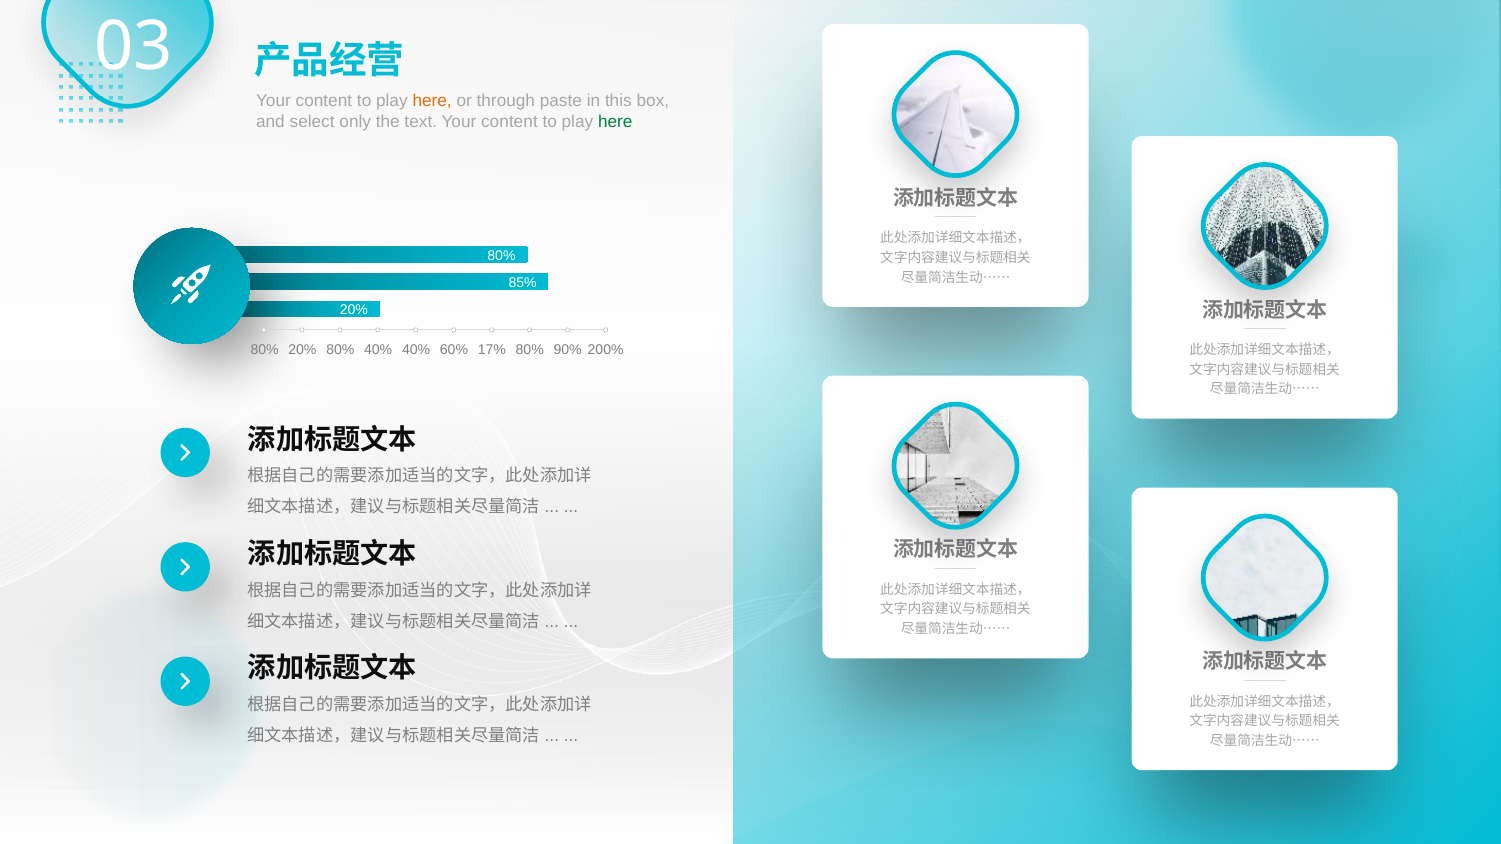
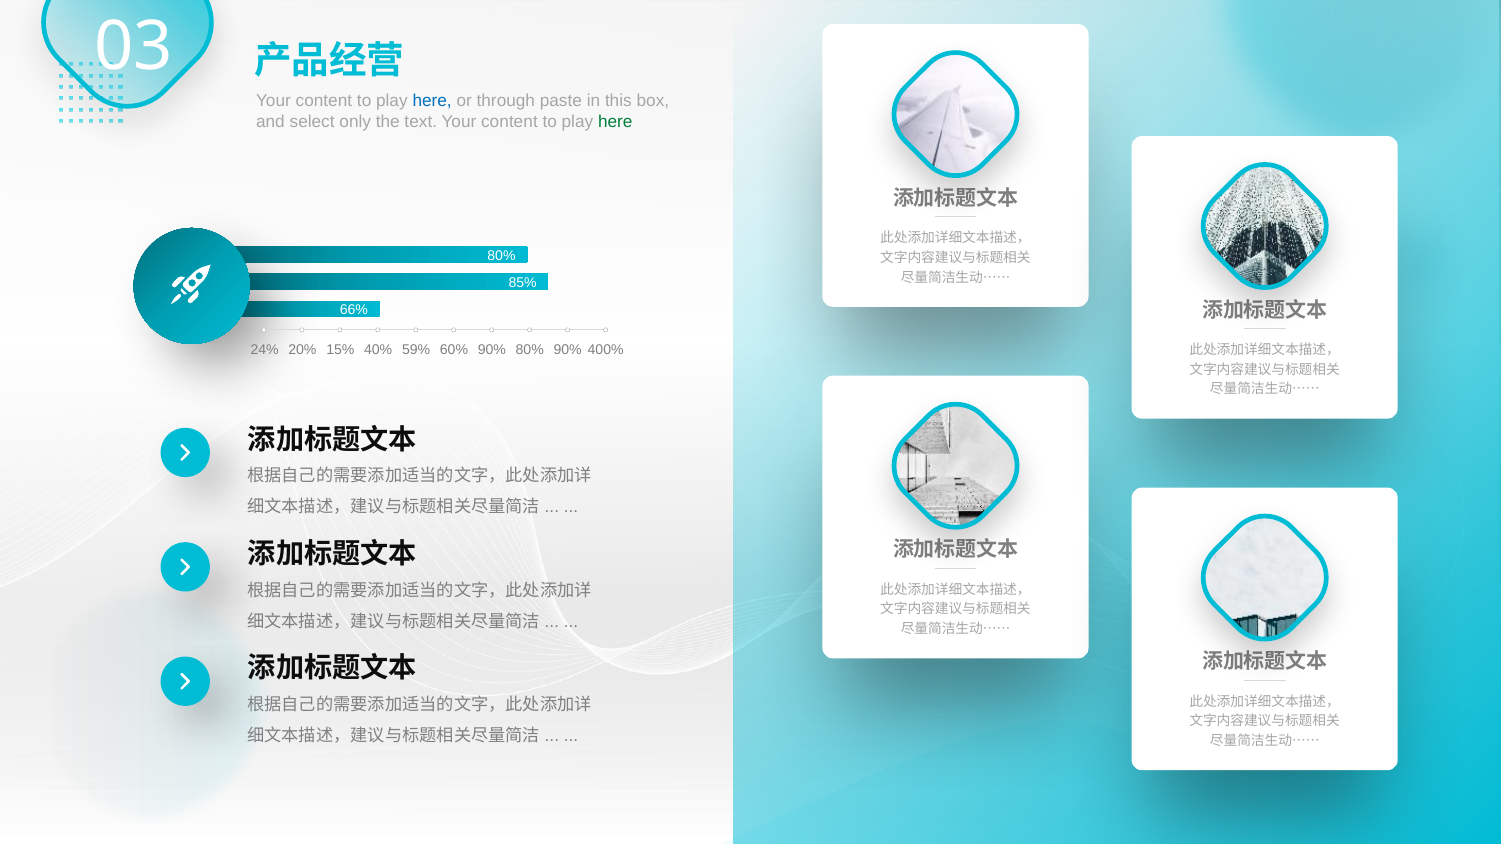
here at (432, 101) colour: orange -> blue
20% at (354, 310): 20% -> 66%
80% at (265, 350): 80% -> 24%
80% at (340, 350): 80% -> 15%
40% at (416, 350): 40% -> 59%
17% at (492, 350): 17% -> 90%
200%: 200% -> 400%
